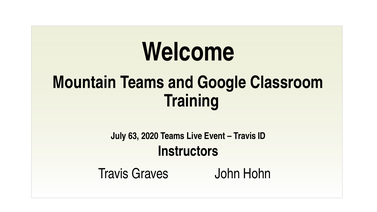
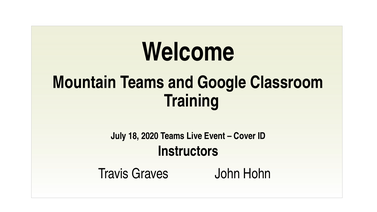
63: 63 -> 18
Travis at (245, 136): Travis -> Cover
